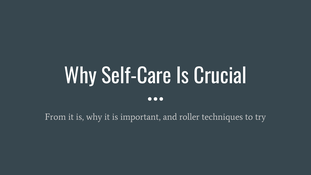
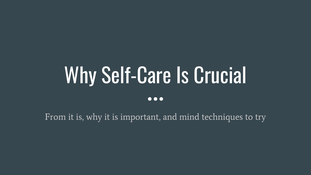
roller: roller -> mind
